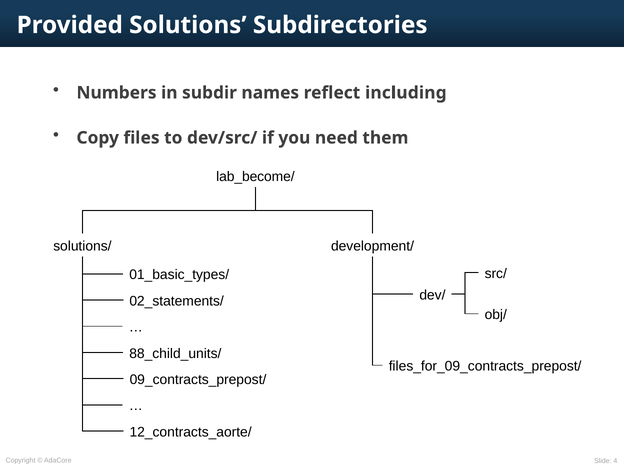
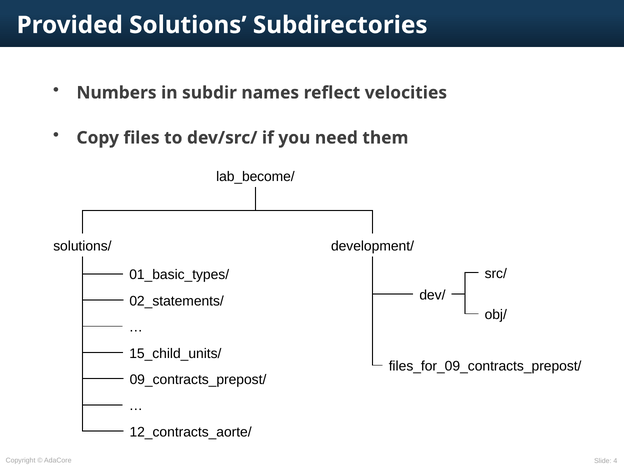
including: including -> velocities
88_child_units/: 88_child_units/ -> 15_child_units/
